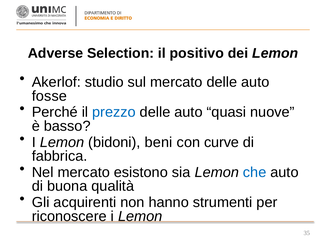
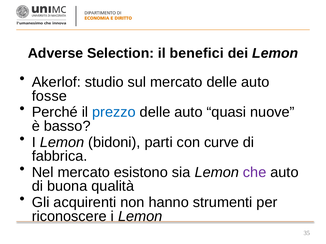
positivo: positivo -> benefici
beni: beni -> parti
che colour: blue -> purple
